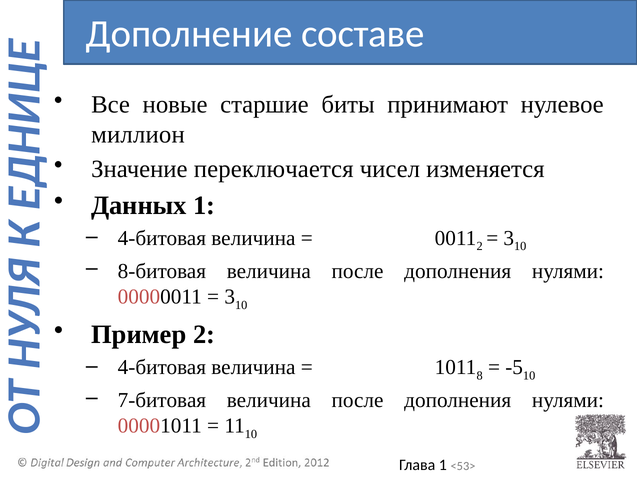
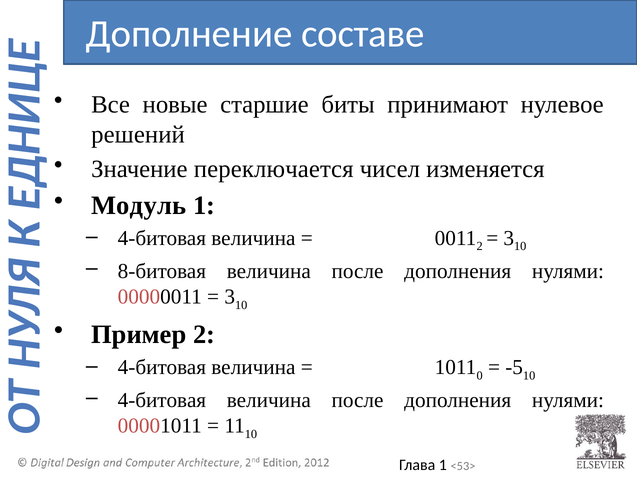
миллион: миллион -> решений
Данных: Данных -> Модуль
8: 8 -> 0
7-битовая at (162, 400): 7-битовая -> 4-битовая
